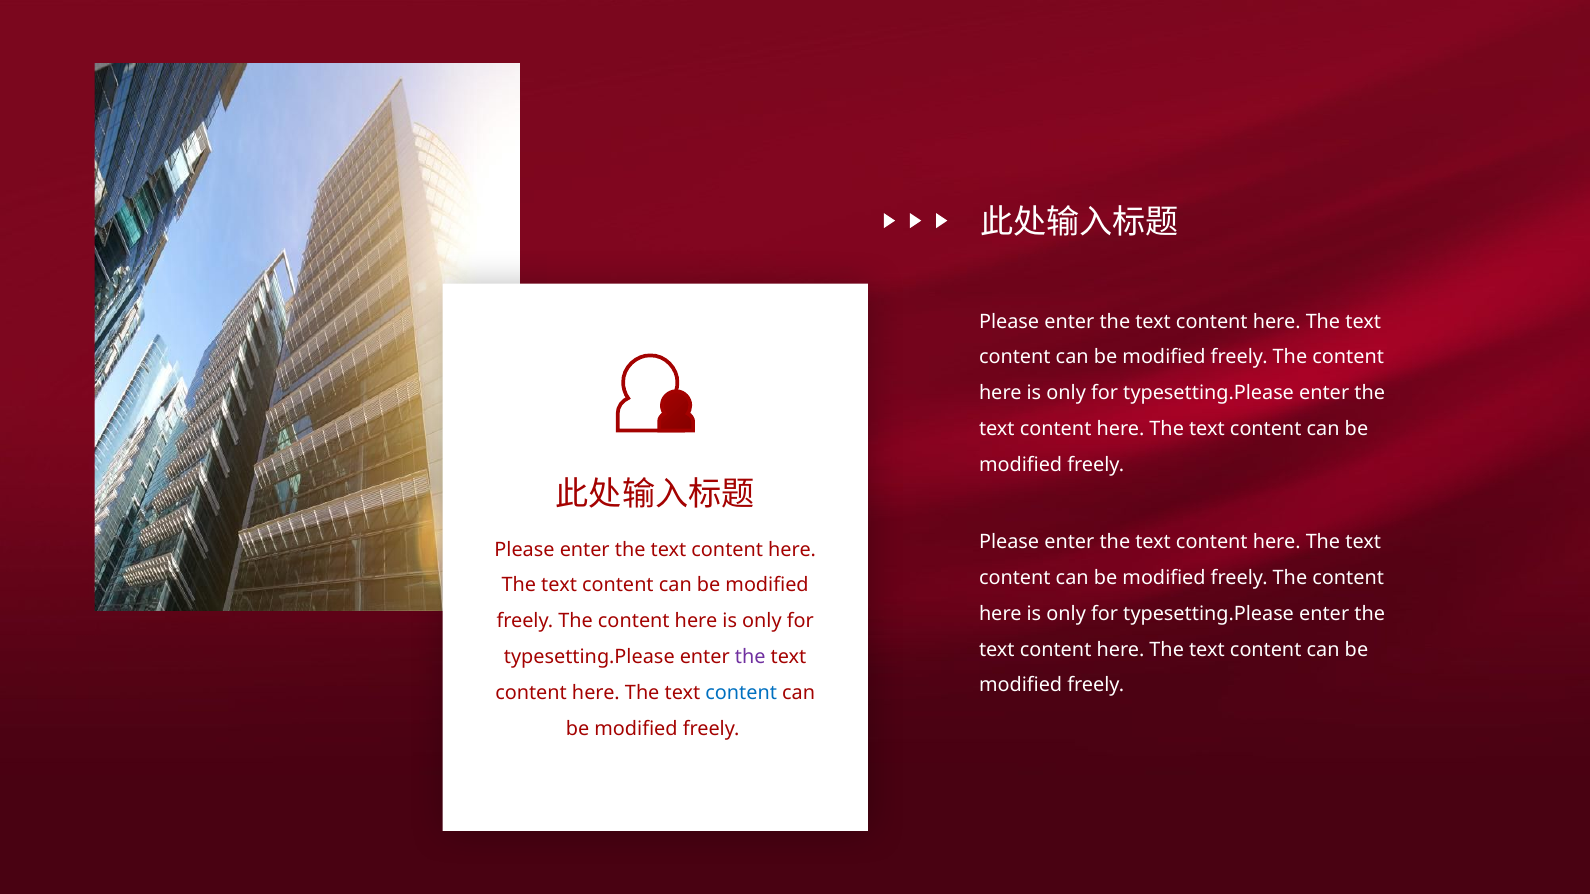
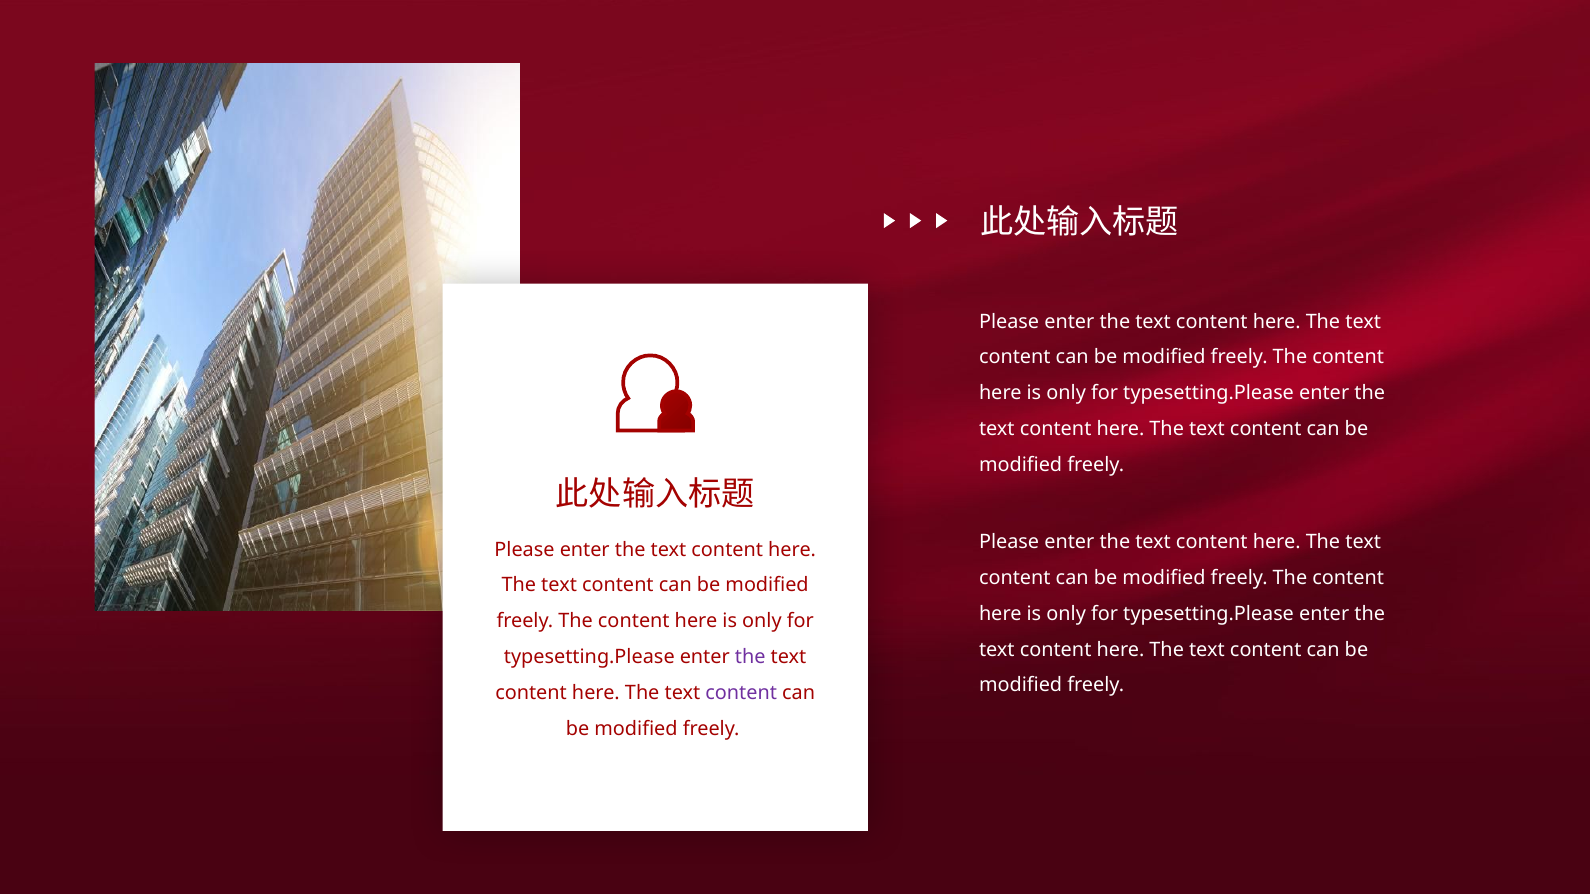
content at (741, 693) colour: blue -> purple
